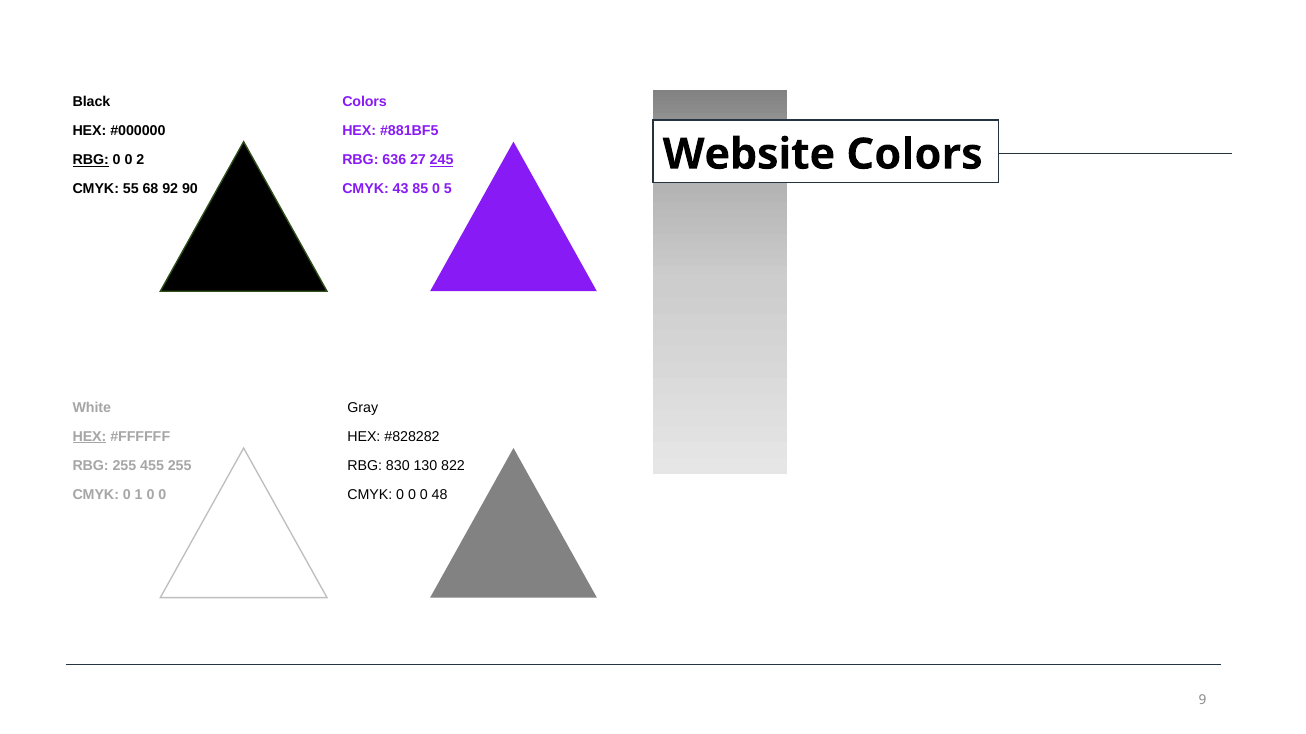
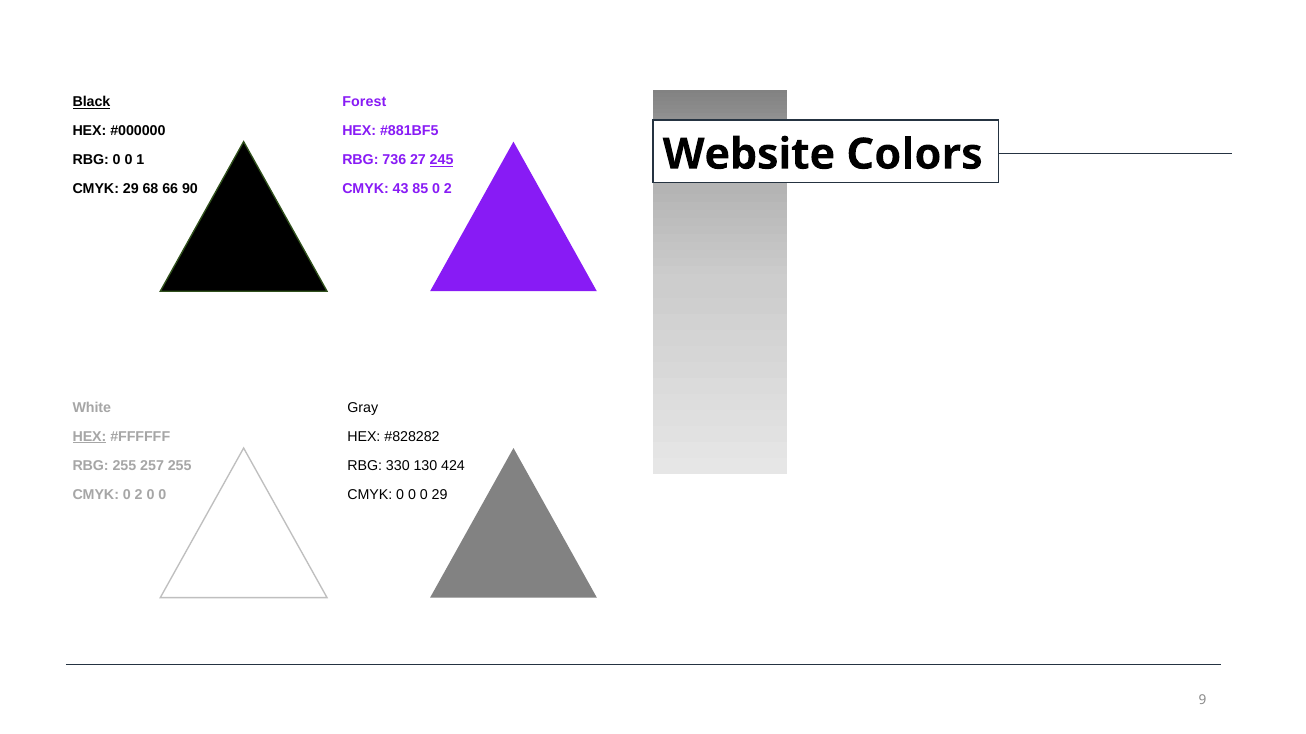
Black underline: none -> present
Colors at (365, 102): Colors -> Forest
RBG at (91, 160) underline: present -> none
2: 2 -> 1
636: 636 -> 736
CMYK 55: 55 -> 29
92: 92 -> 66
85 0 5: 5 -> 2
455: 455 -> 257
830: 830 -> 330
822: 822 -> 424
CMYK 0 1: 1 -> 2
0 48: 48 -> 29
